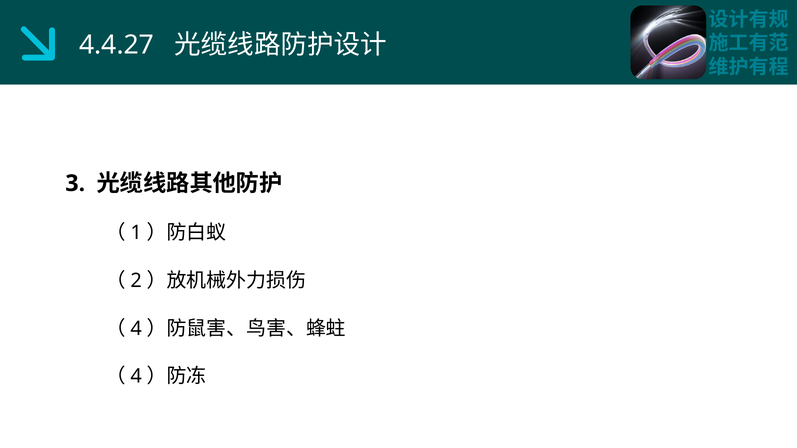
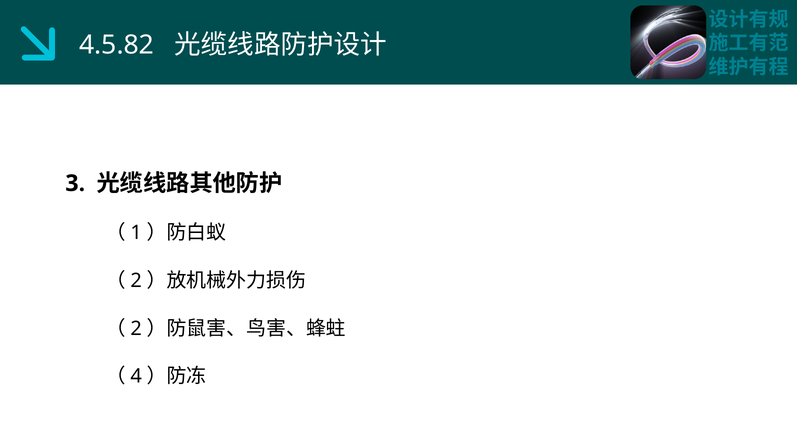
4.4.27: 4.4.27 -> 4.5.82
4 at (136, 329): 4 -> 2
